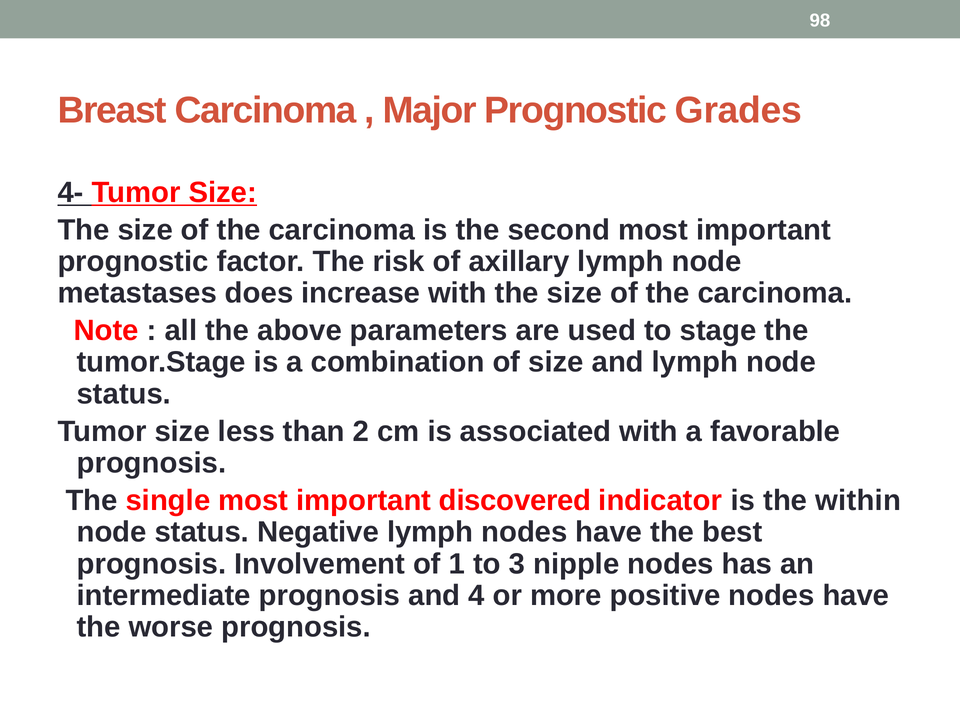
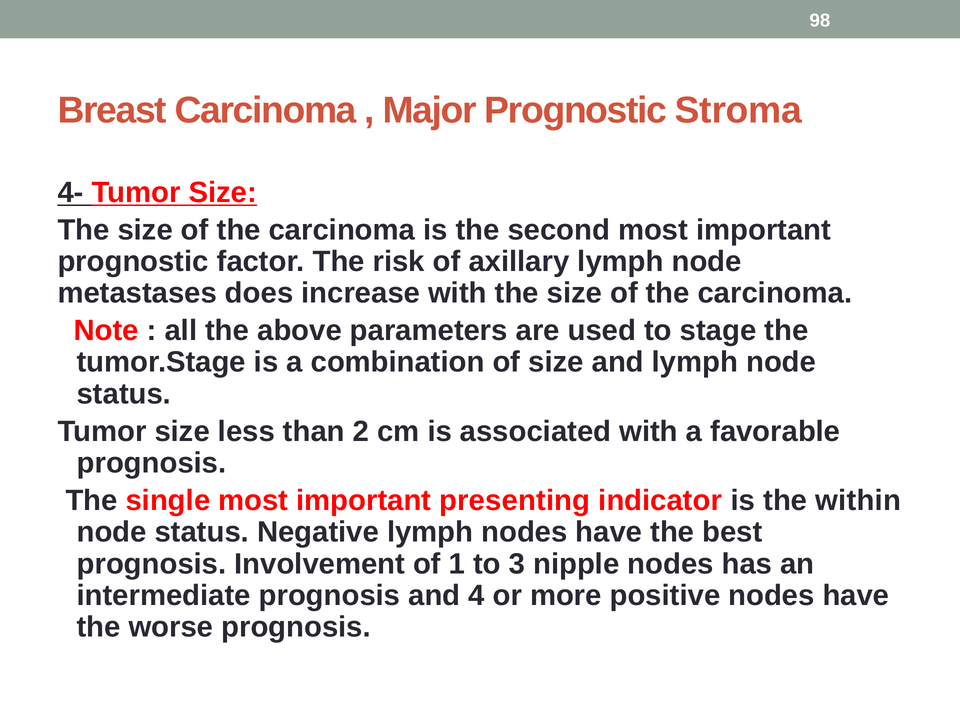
Grades: Grades -> Stroma
discovered: discovered -> presenting
